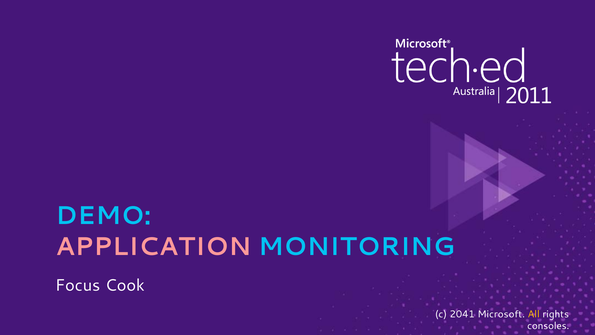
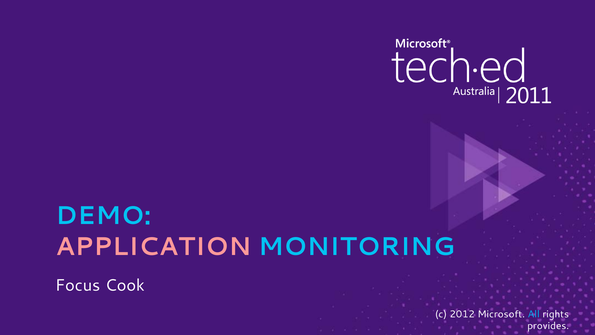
2041: 2041 -> 2012
All colour: yellow -> light blue
consoles: consoles -> provides
